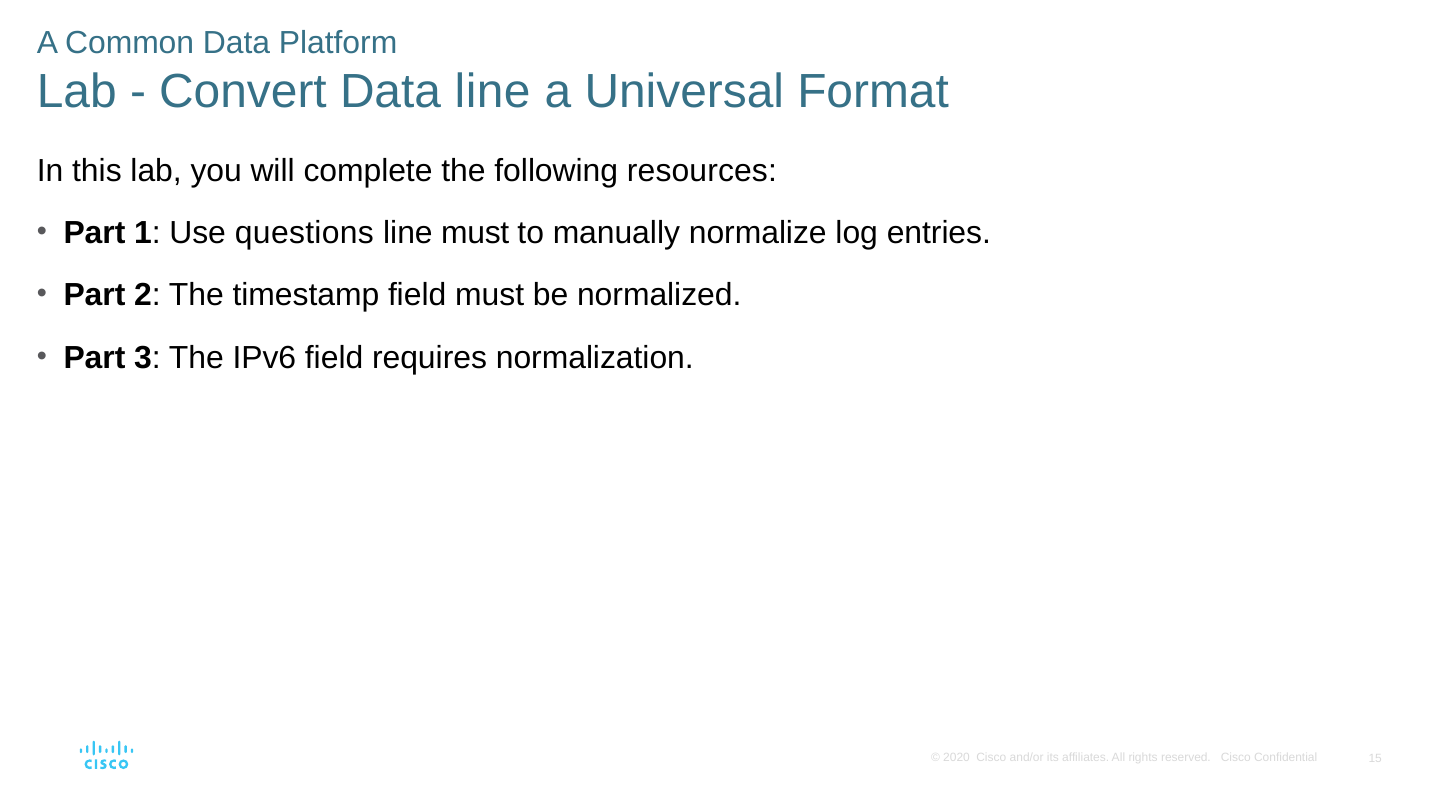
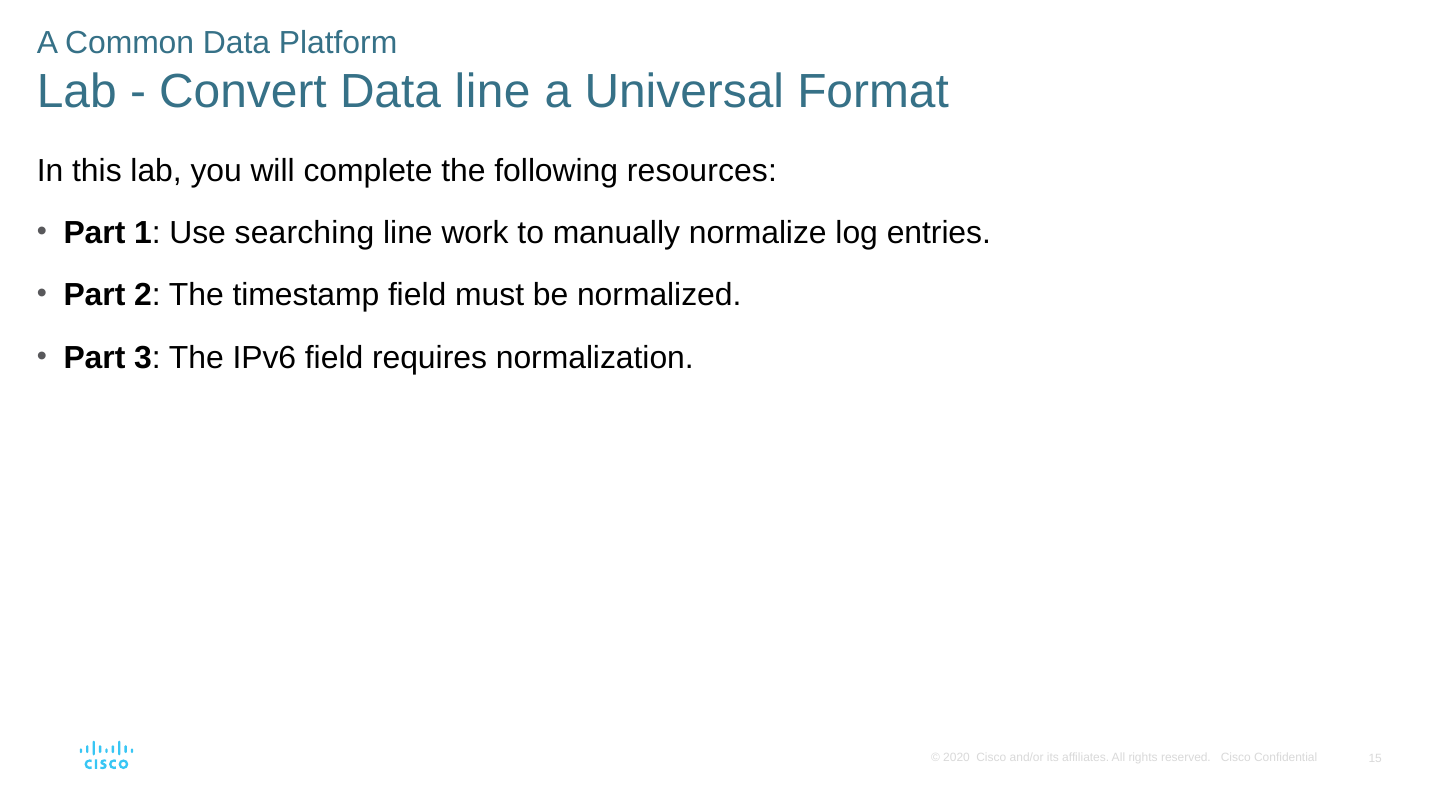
questions: questions -> searching
line must: must -> work
